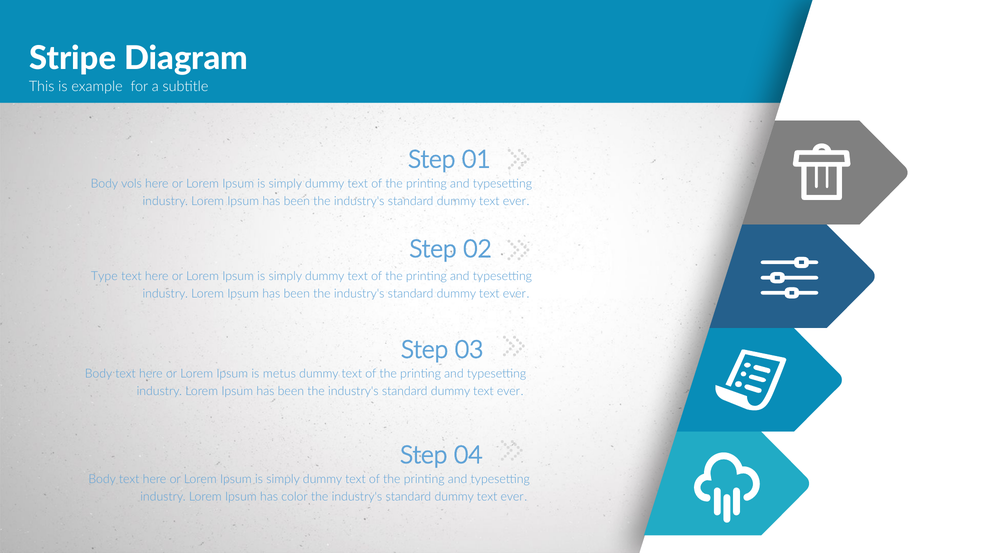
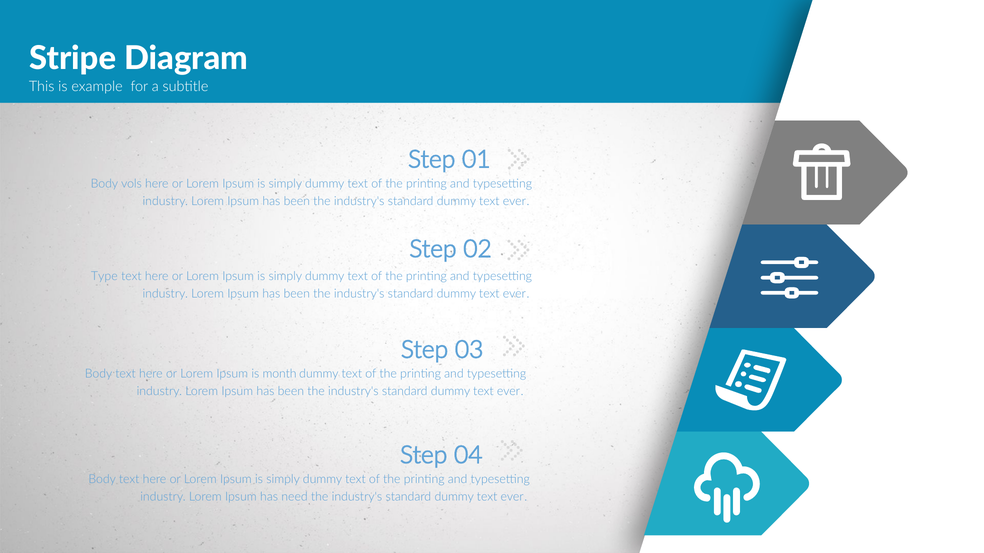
metus: metus -> month
color: color -> need
